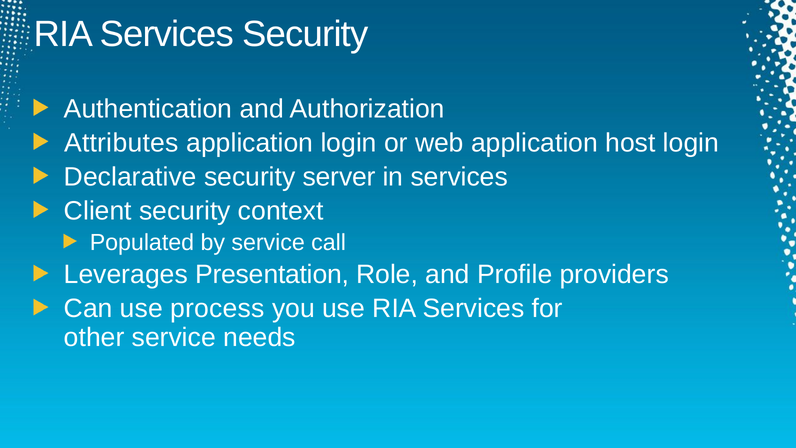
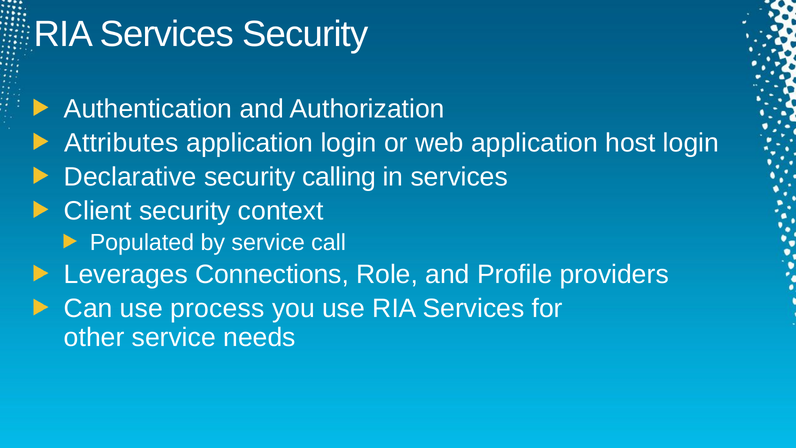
server: server -> calling
Presentation: Presentation -> Connections
